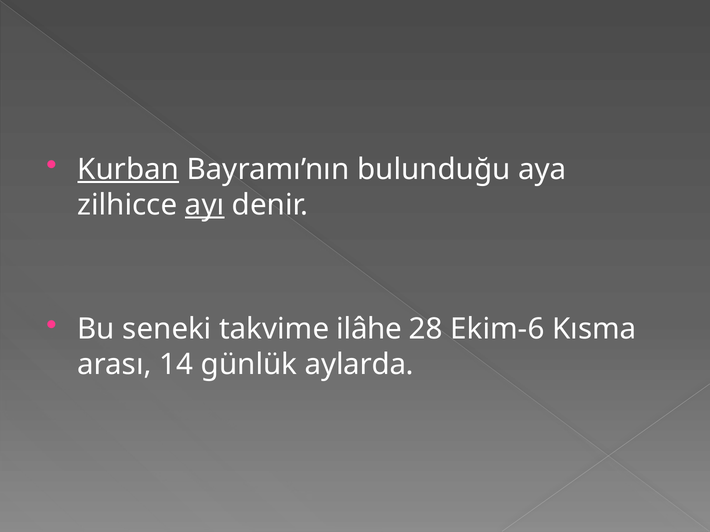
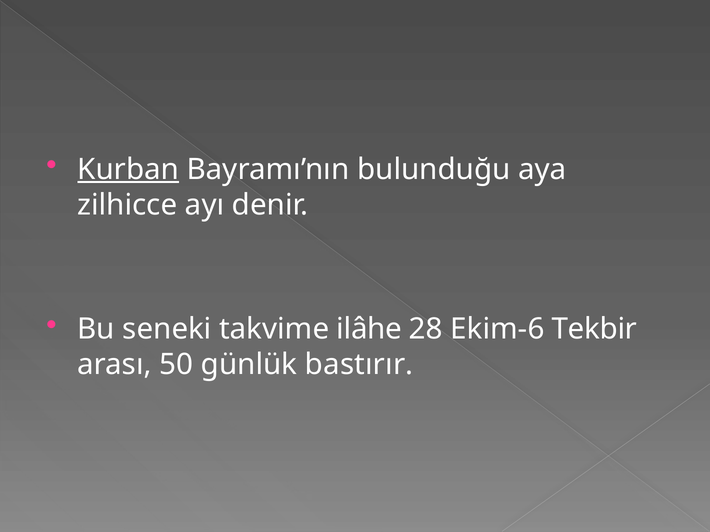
ayı underline: present -> none
Kısma: Kısma -> Tekbir
14: 14 -> 50
aylarda: aylarda -> bastırır
